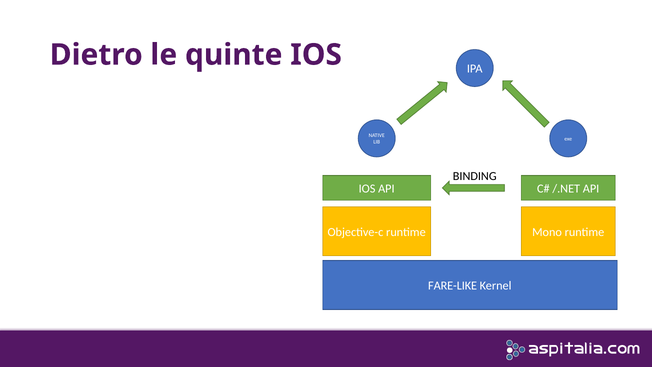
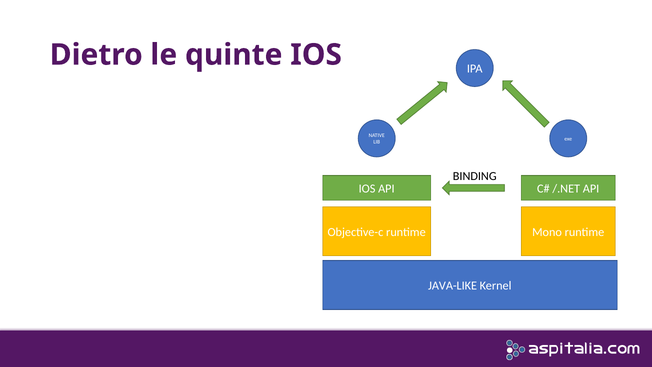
FARE-LIKE: FARE-LIKE -> JAVA-LIKE
